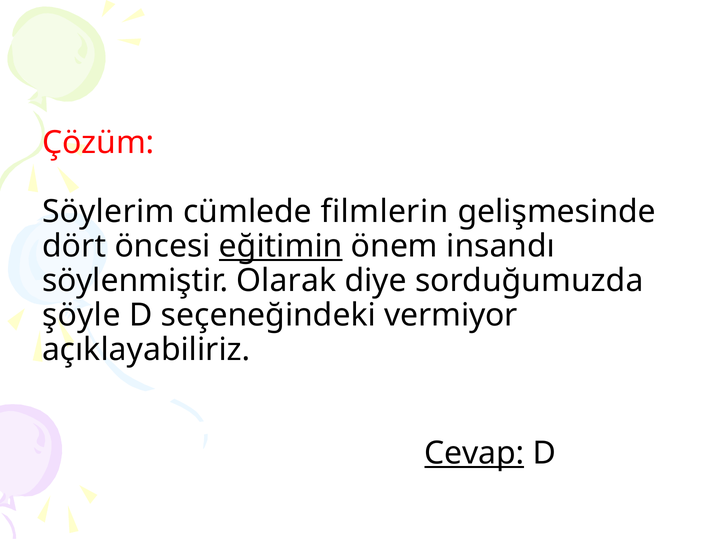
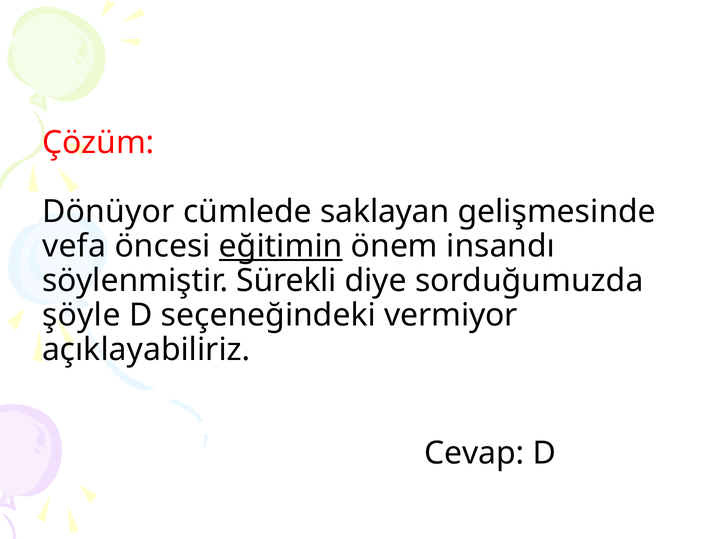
Söylerim: Söylerim -> Dönüyor
filmlerin: filmlerin -> saklayan
dört: dört -> vefa
Olarak: Olarak -> Sürekli
Cevap underline: present -> none
